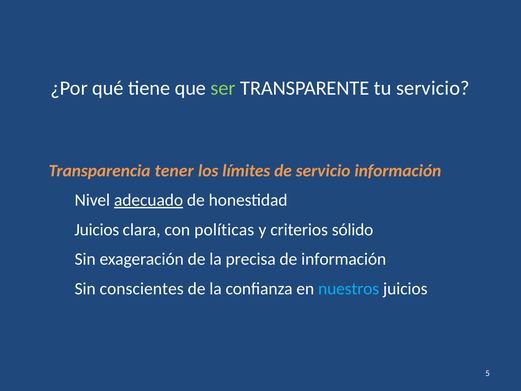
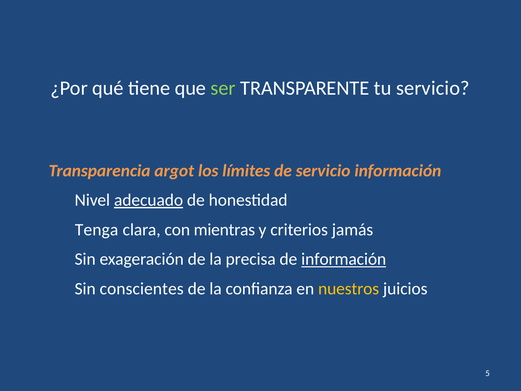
tener: tener -> argot
Juicios at (97, 230): Juicios -> Tenga
políticas: políticas -> mientras
sólido: sólido -> jamás
información at (344, 259) underline: none -> present
nuestros colour: light blue -> yellow
